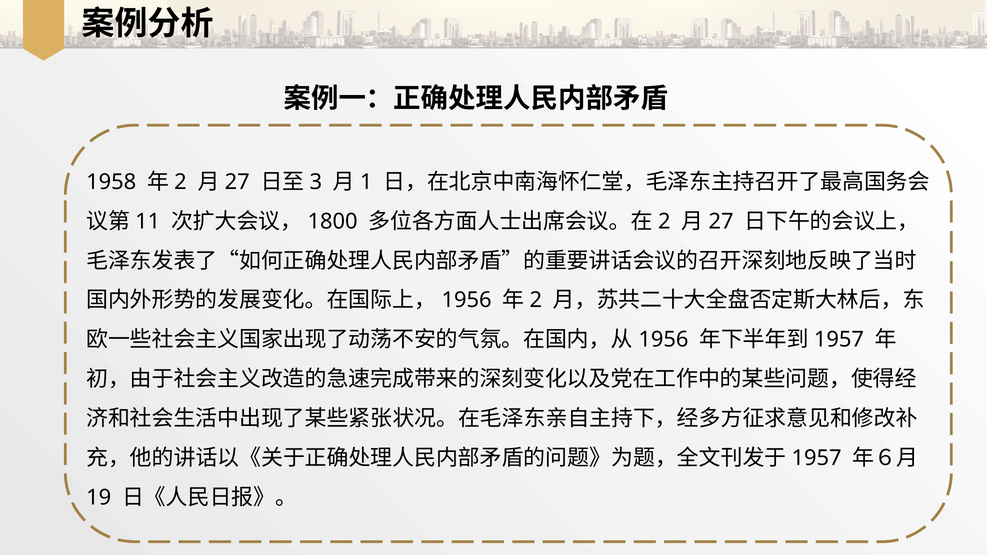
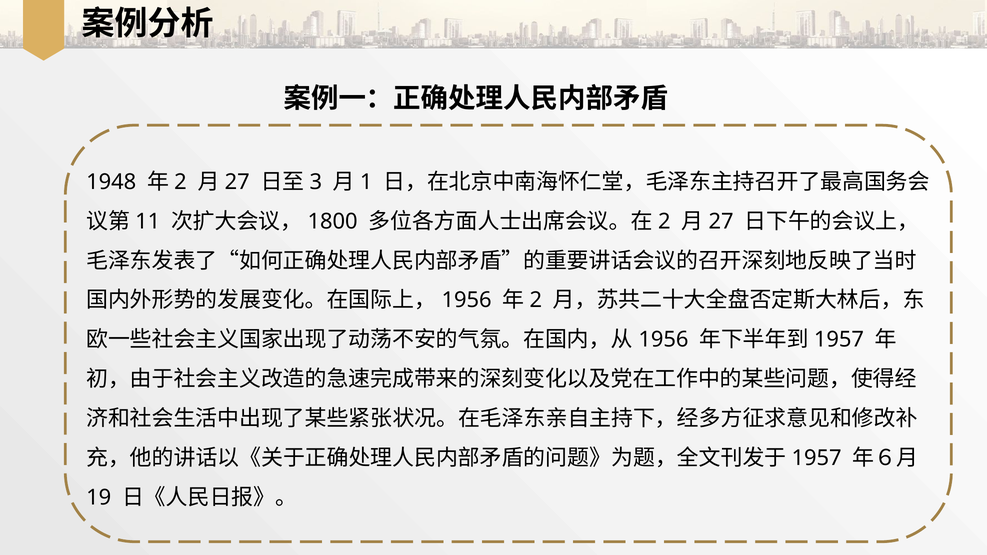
1958: 1958 -> 1948
